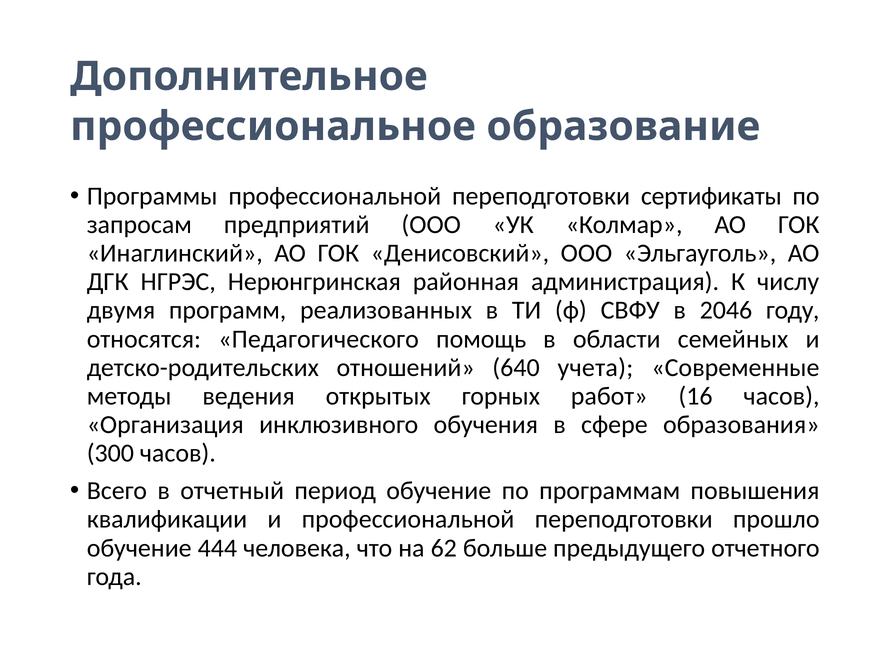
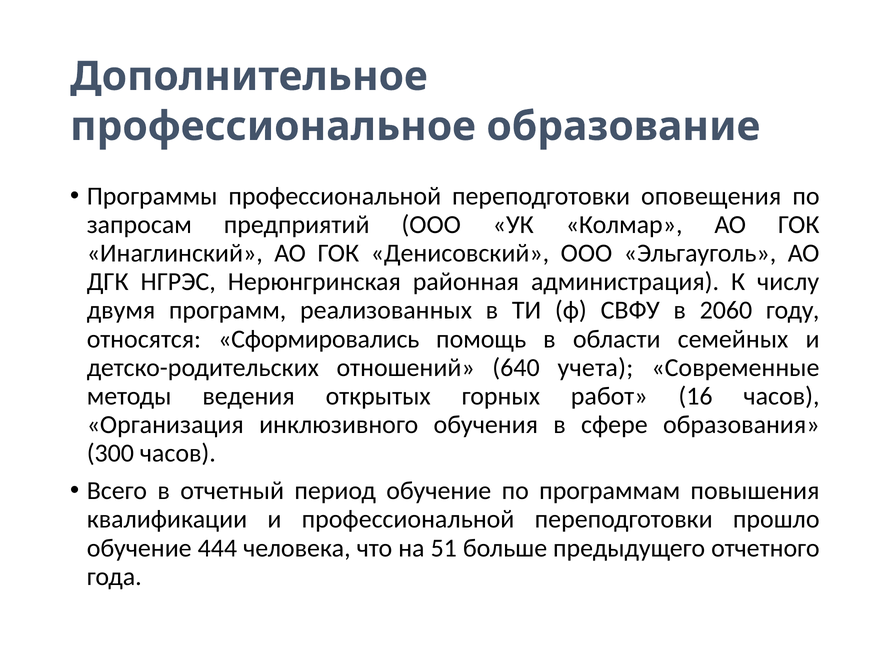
сертификаты: сертификаты -> оповещения
2046: 2046 -> 2060
Педагогического: Педагогического -> Сформировались
62: 62 -> 51
